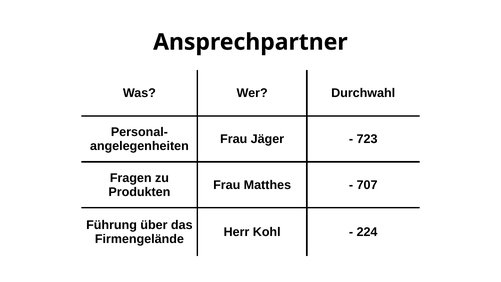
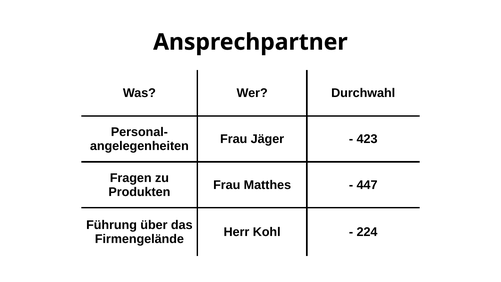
723: 723 -> 423
707: 707 -> 447
